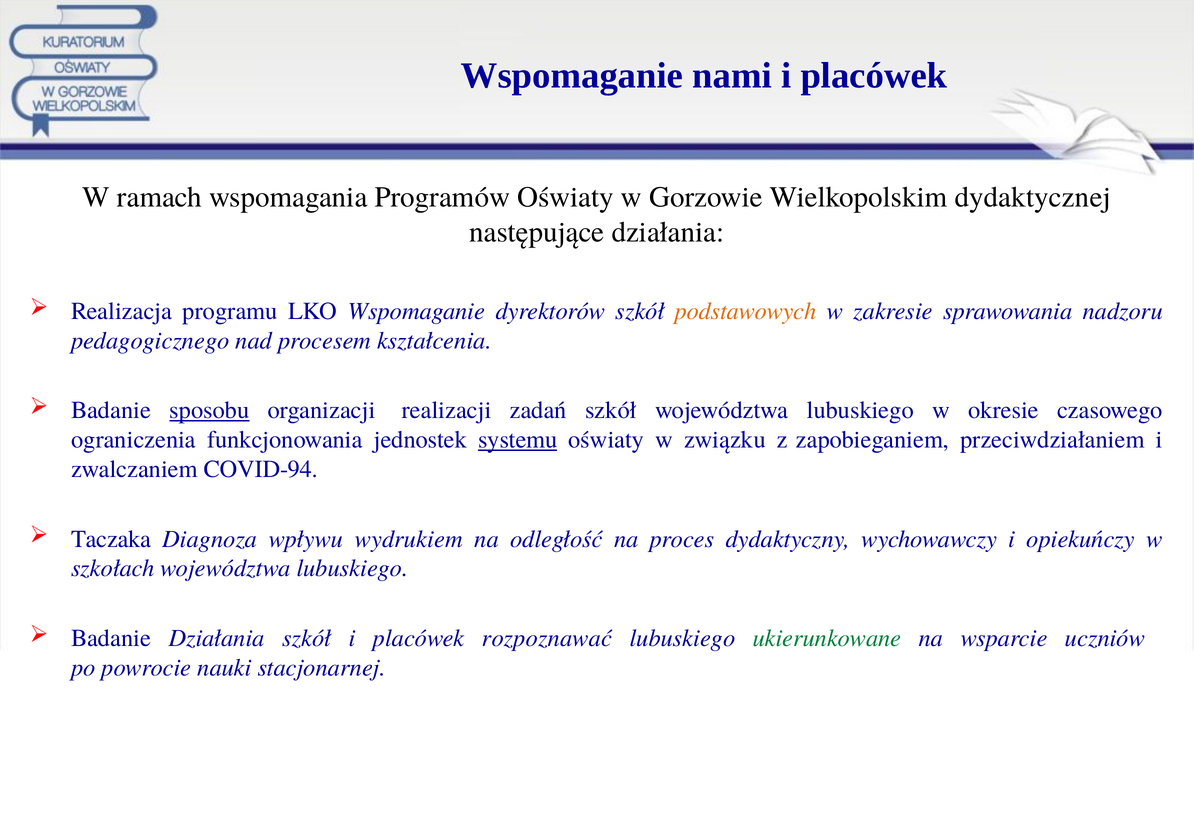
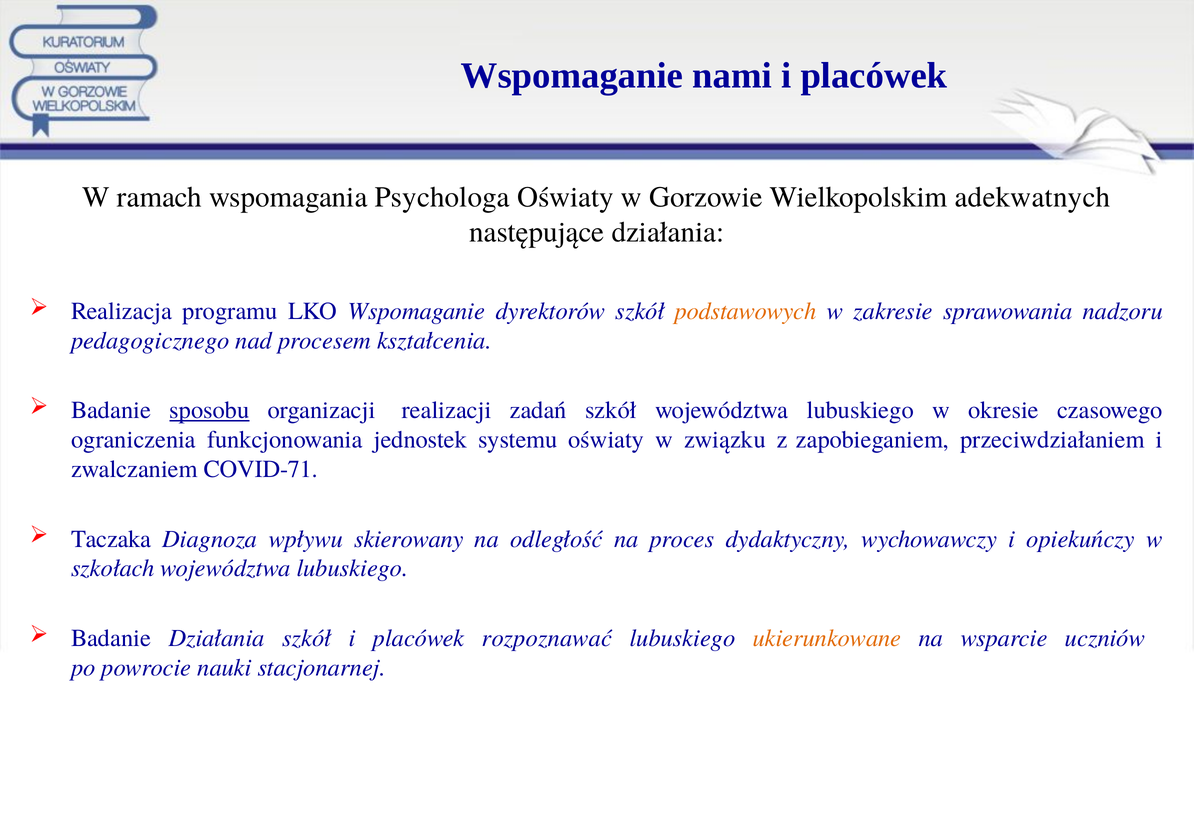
Programów: Programów -> Psychologa
dydaktycznej: dydaktycznej -> adekwatnych
systemu underline: present -> none
COVID-94: COVID-94 -> COVID-71
wydrukiem: wydrukiem -> skierowany
ukierunkowane colour: green -> orange
